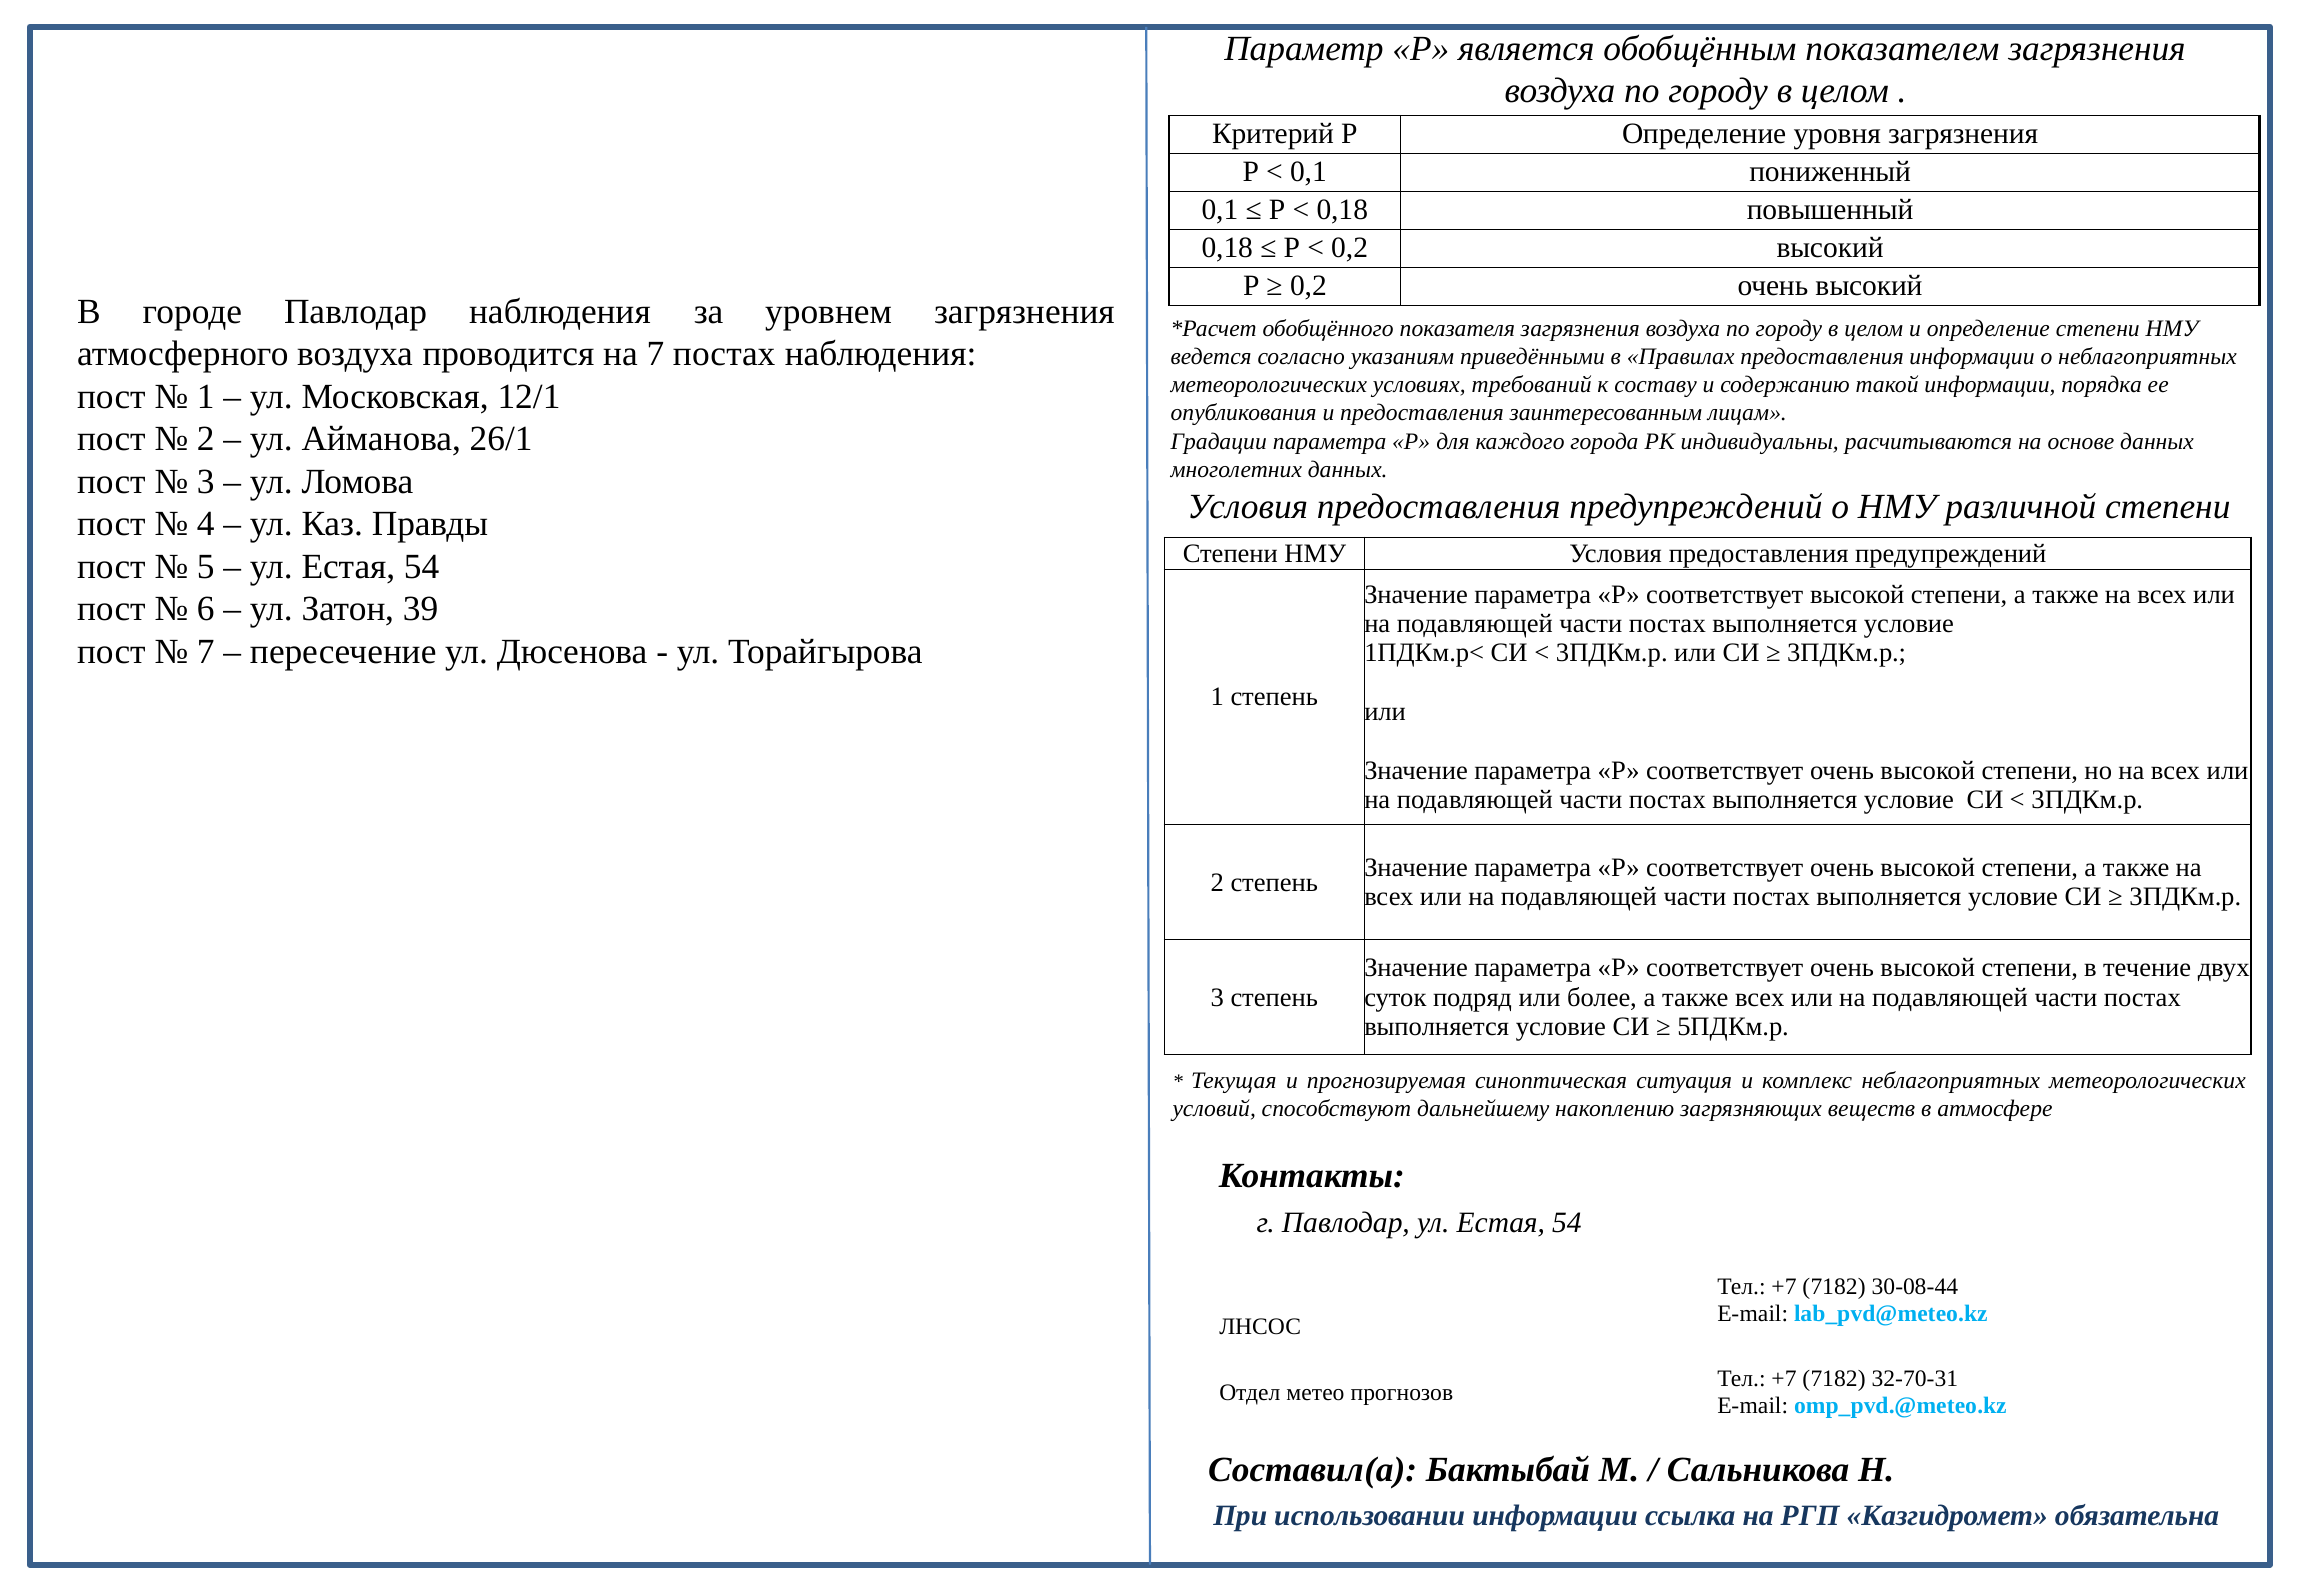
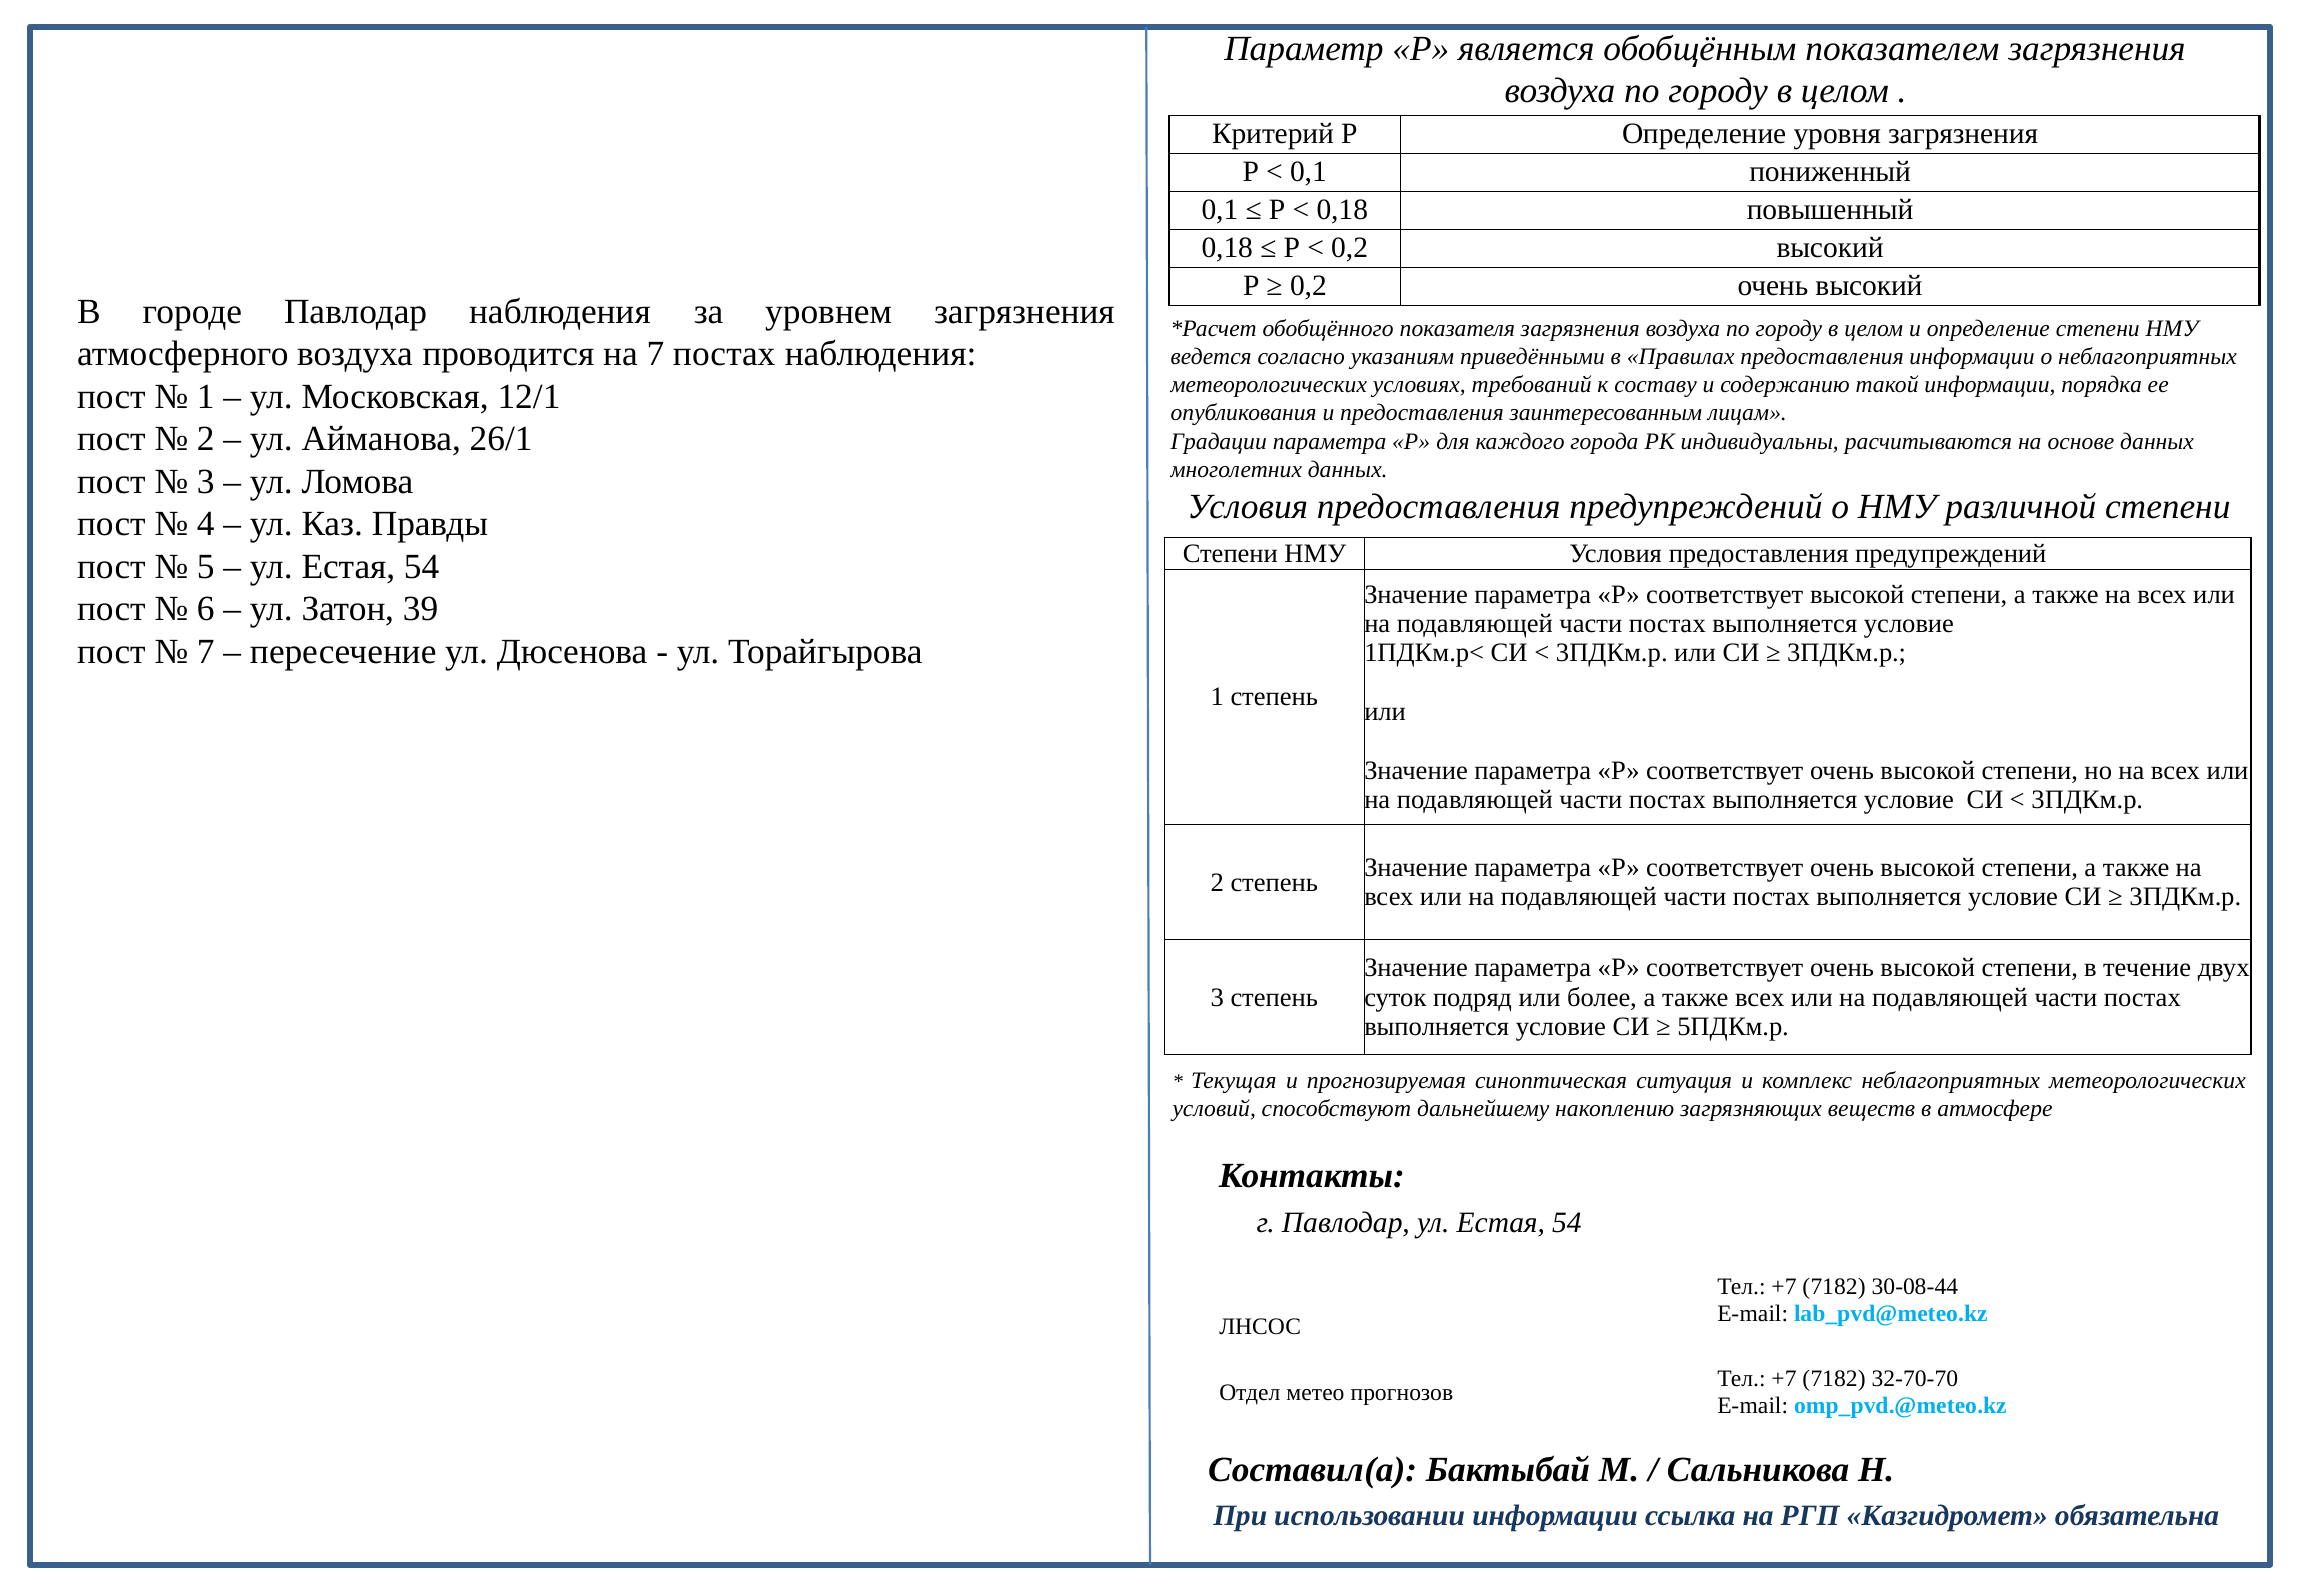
32-70-31: 32-70-31 -> 32-70-70
